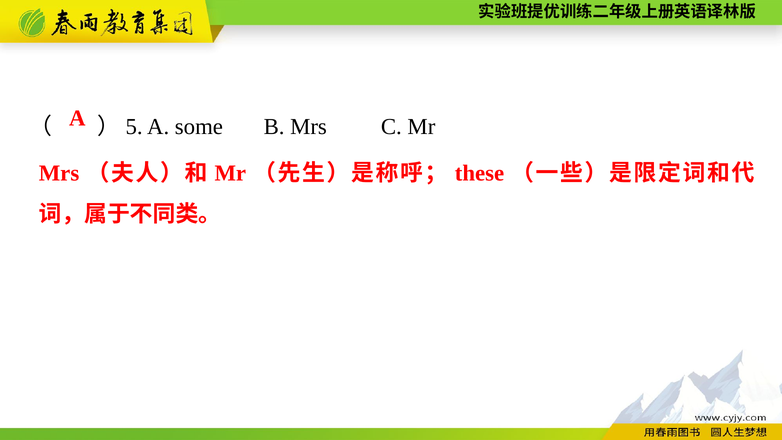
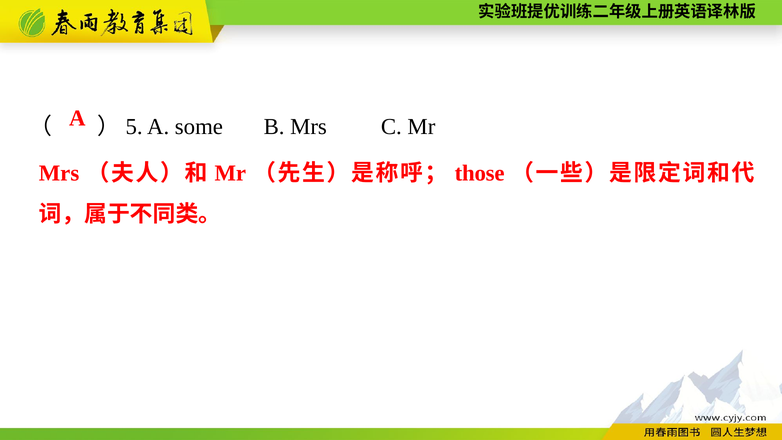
these: these -> those
